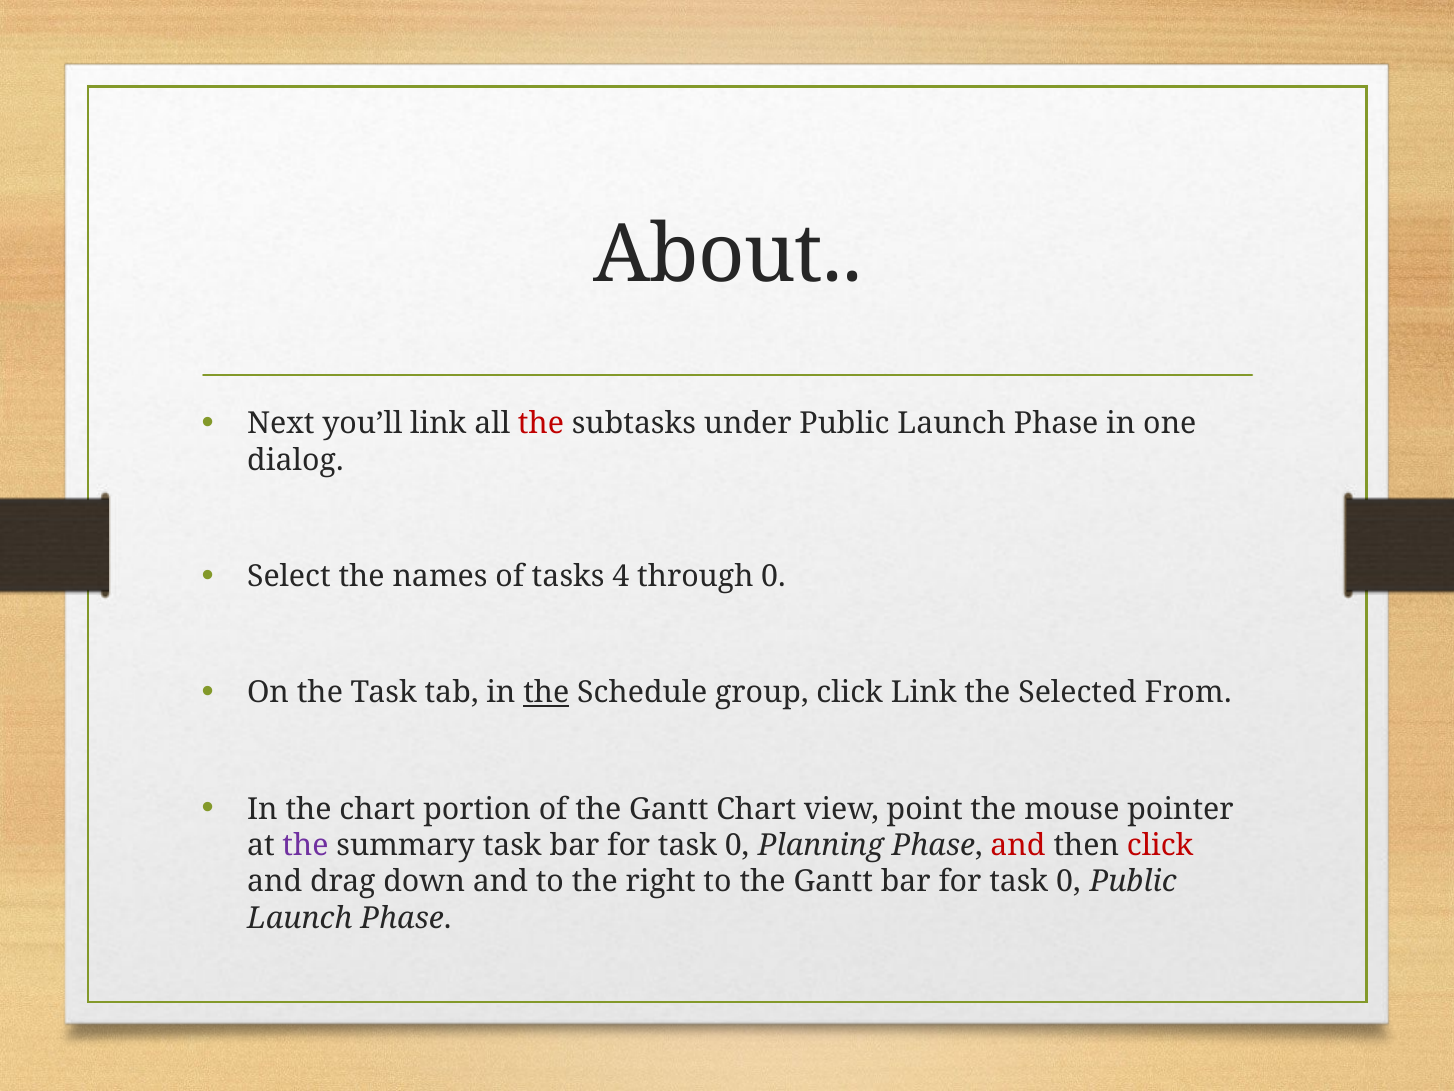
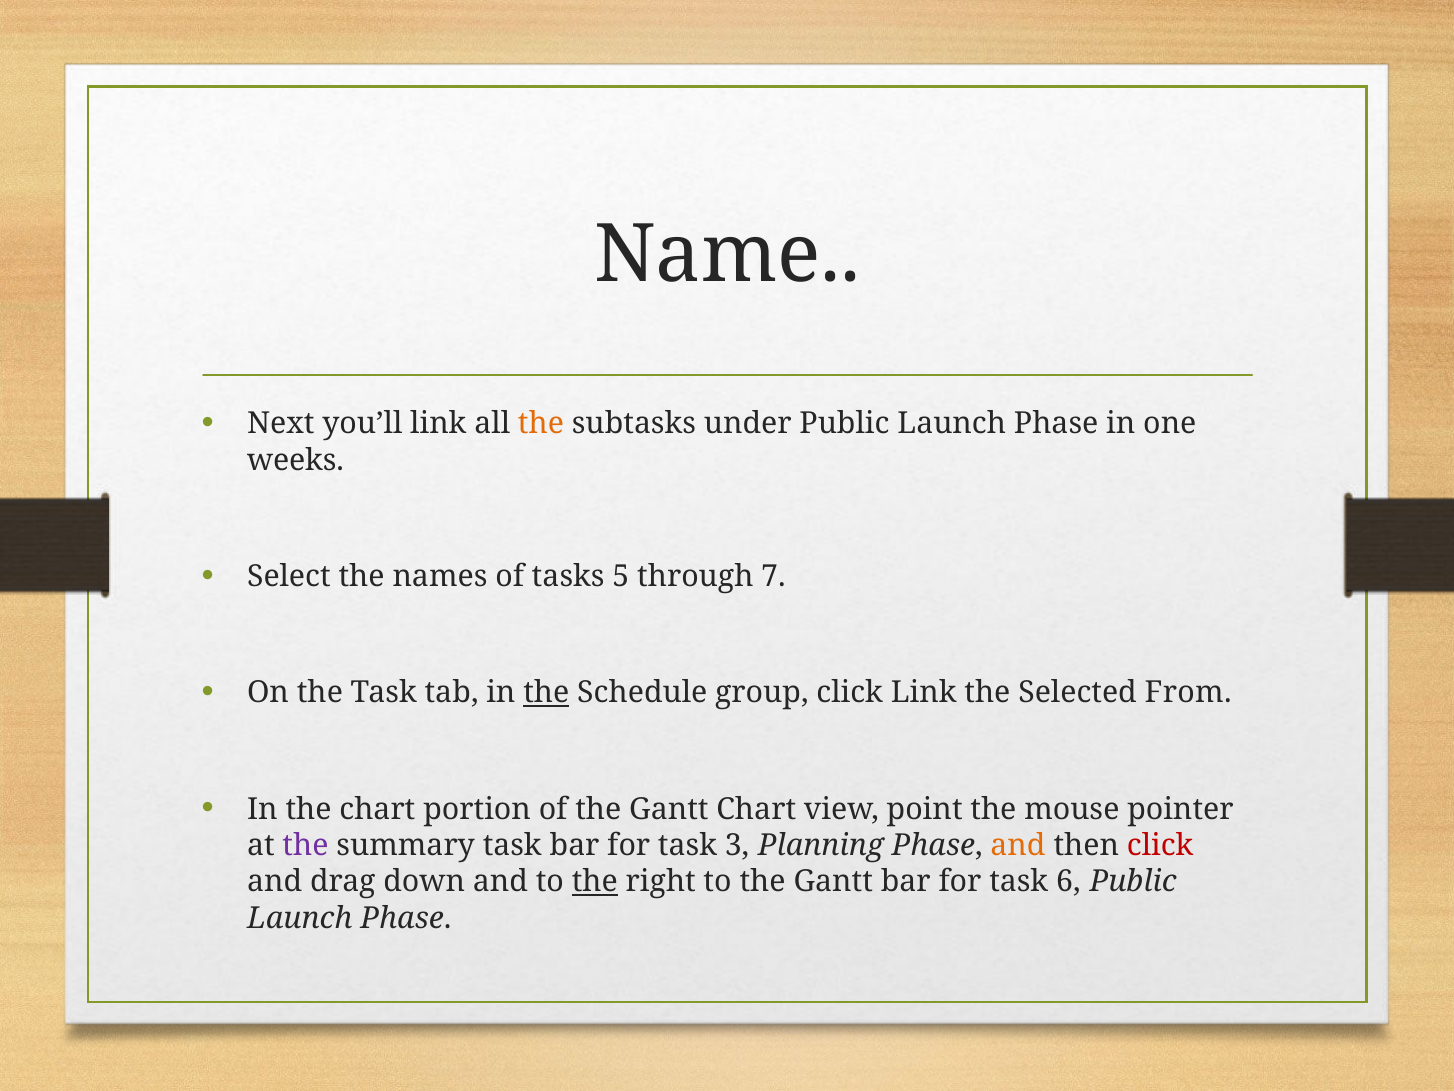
About: About -> Name
the at (541, 424) colour: red -> orange
dialog: dialog -> weeks
4: 4 -> 5
through 0: 0 -> 7
0 at (737, 845): 0 -> 3
and at (1018, 845) colour: red -> orange
the at (595, 882) underline: none -> present
0 at (1068, 882): 0 -> 6
